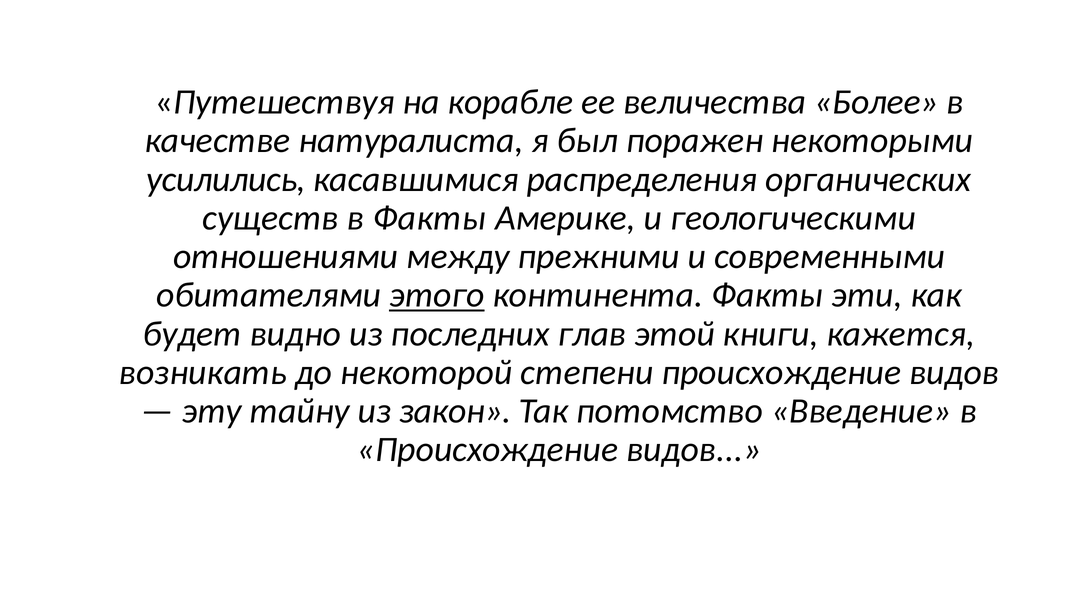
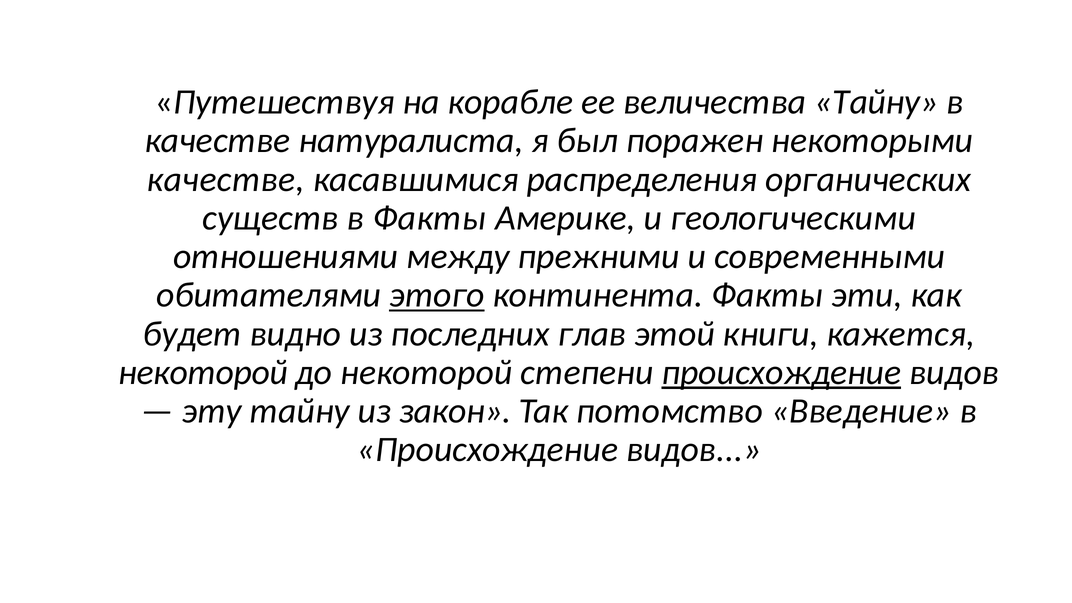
величества Более: Более -> Тайну
усилились at (226, 179): усилились -> качестве
возникать at (203, 372): возникать -> некоторой
происхождение at (781, 372) underline: none -> present
